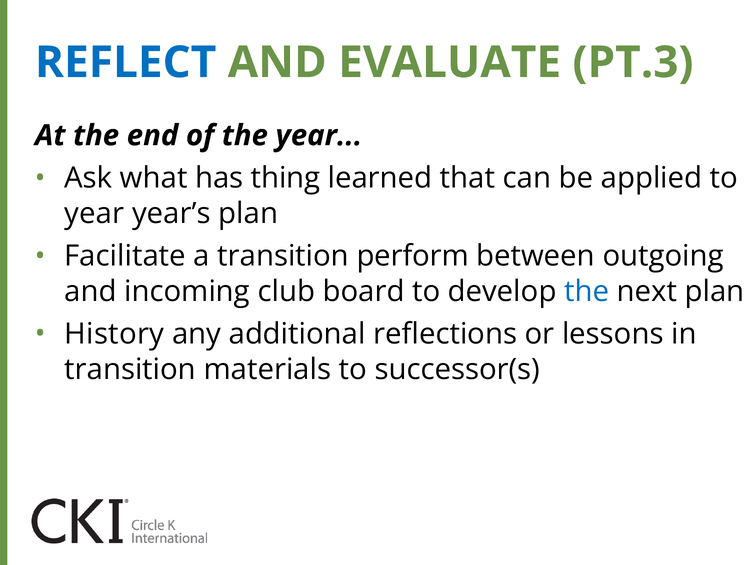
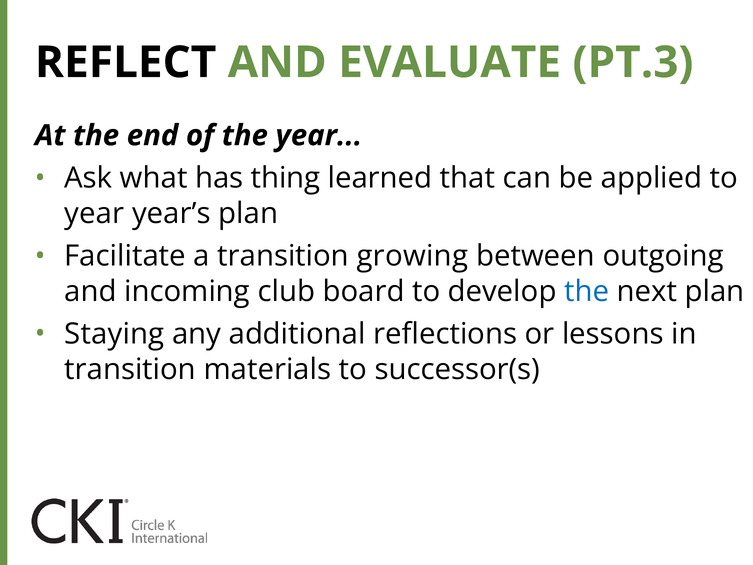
REFLECT colour: blue -> black
perform: perform -> growing
History: History -> Staying
